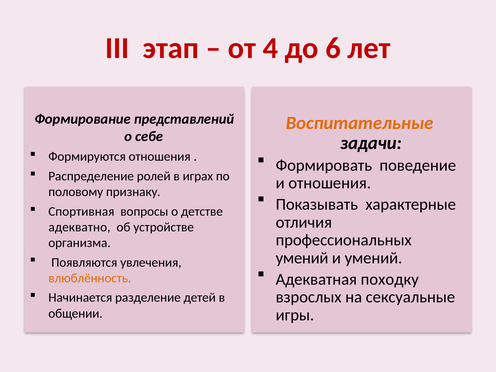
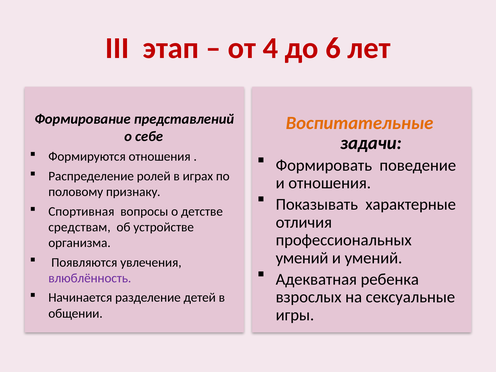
адекватно: адекватно -> средствам
походку: походку -> ребенка
влюблённость colour: orange -> purple
